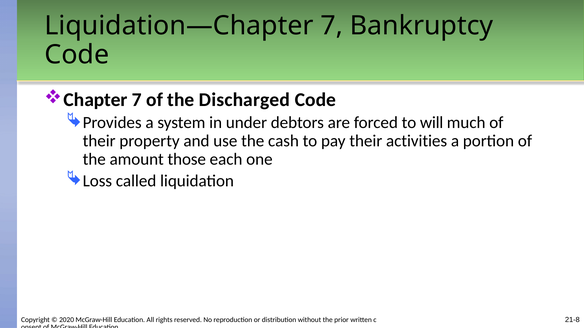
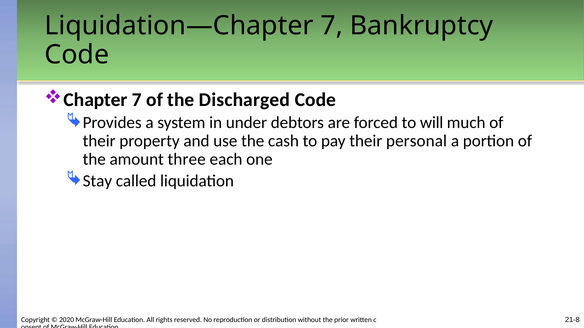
activities: activities -> personal
those: those -> three
Loss: Loss -> Stay
